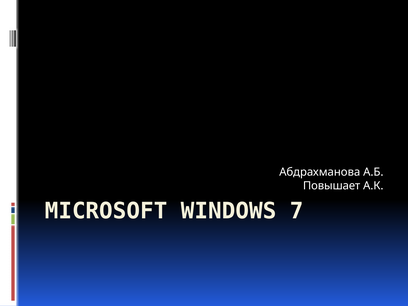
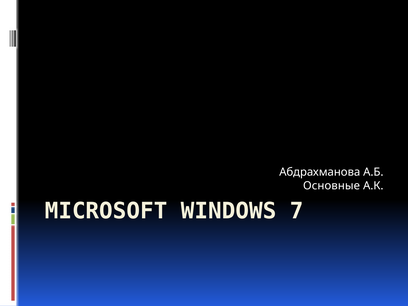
Повышает: Повышает -> Основные
